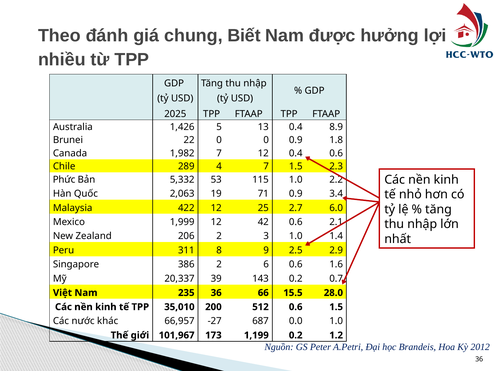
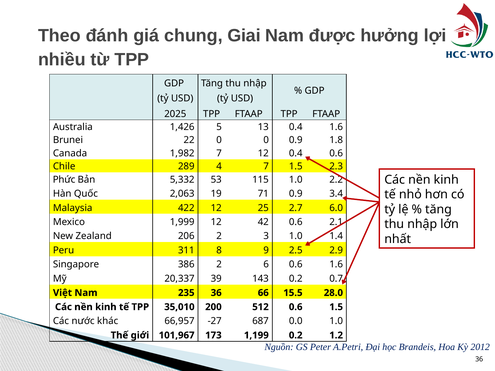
Biết: Biết -> Giai
0.4 8.9: 8.9 -> 1.6
